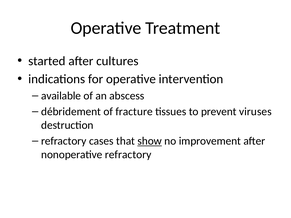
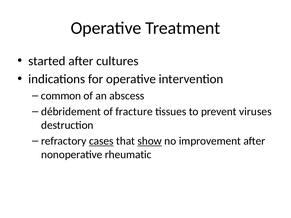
available: available -> common
cases underline: none -> present
nonoperative refractory: refractory -> rheumatic
